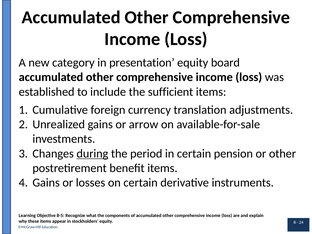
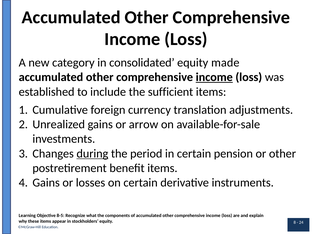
presentation: presentation -> consolidated
board: board -> made
income at (214, 77) underline: none -> present
